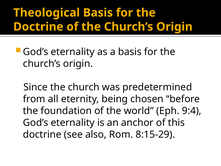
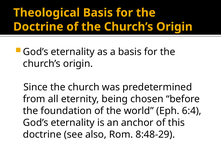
9:4: 9:4 -> 6:4
8:15-29: 8:15-29 -> 8:48-29
